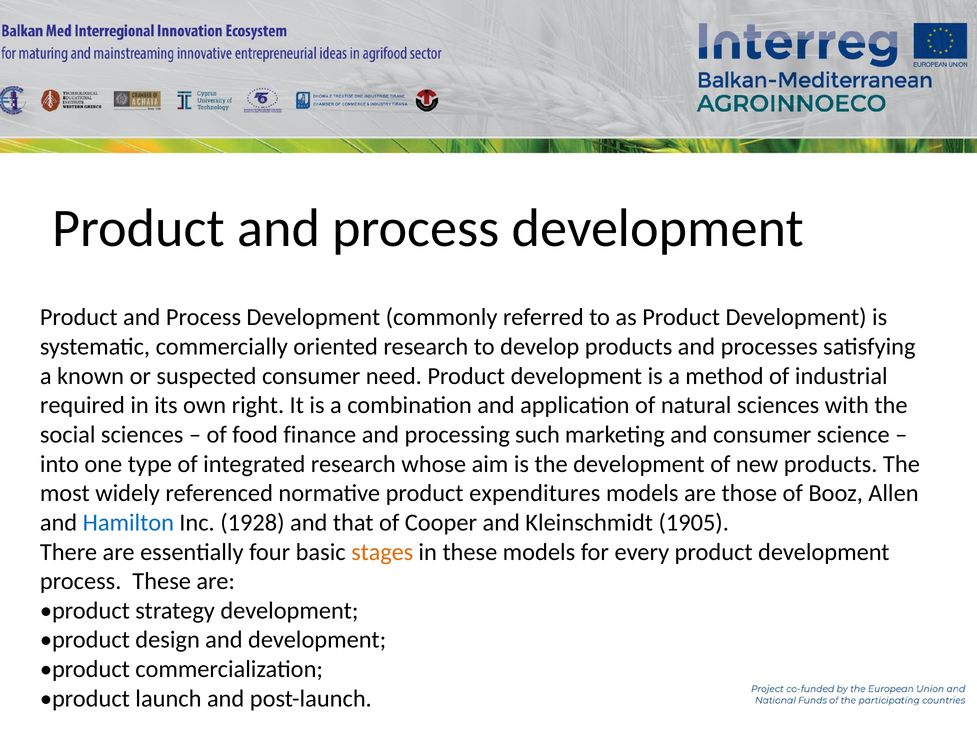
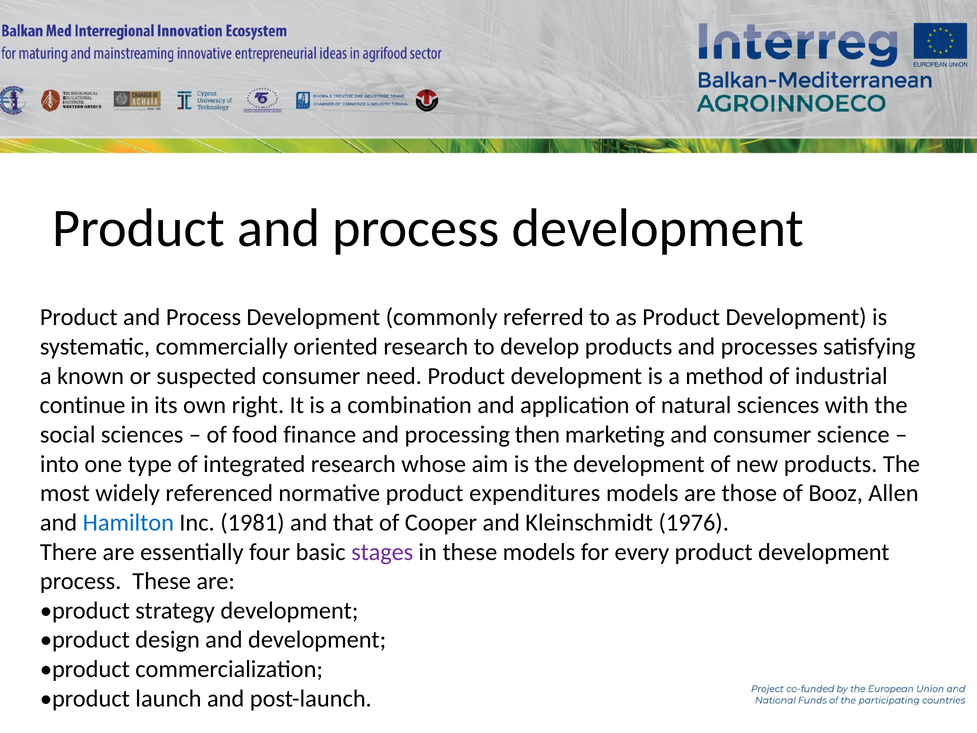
required: required -> continue
such: such -> then
1928: 1928 -> 1981
1905: 1905 -> 1976
stages colour: orange -> purple
